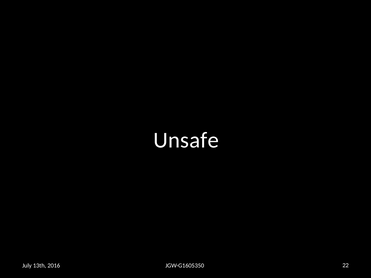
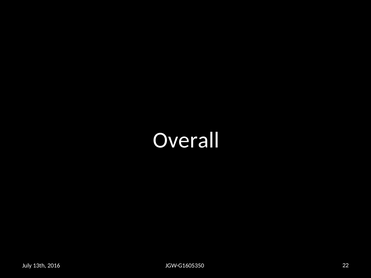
Unsafe: Unsafe -> Overall
